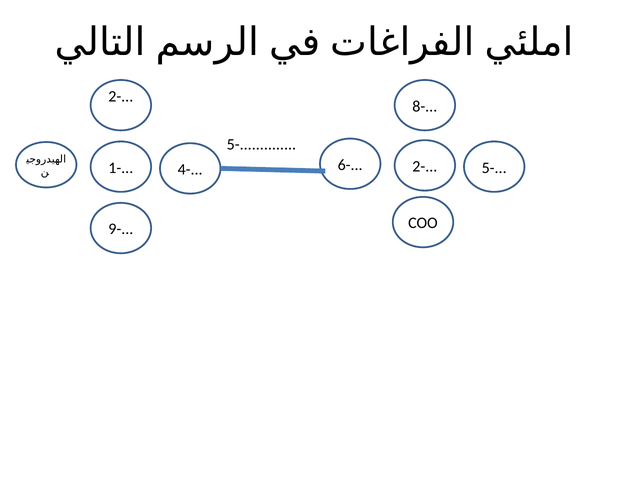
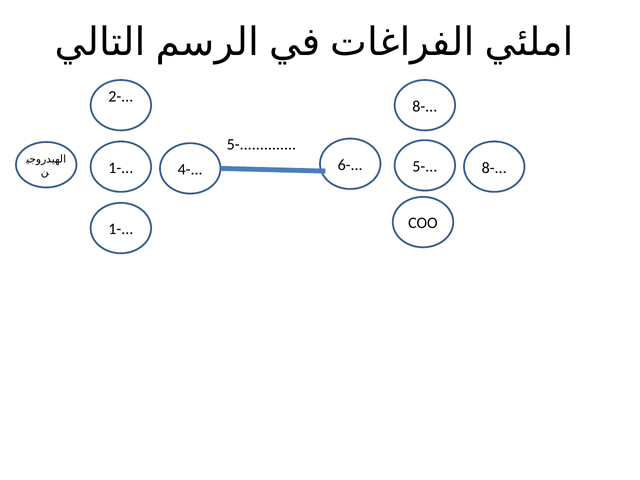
2- at (425, 166): 2- -> 5-
5- at (494, 168): 5- -> 8-
9- at (121, 229): 9- -> 1-
